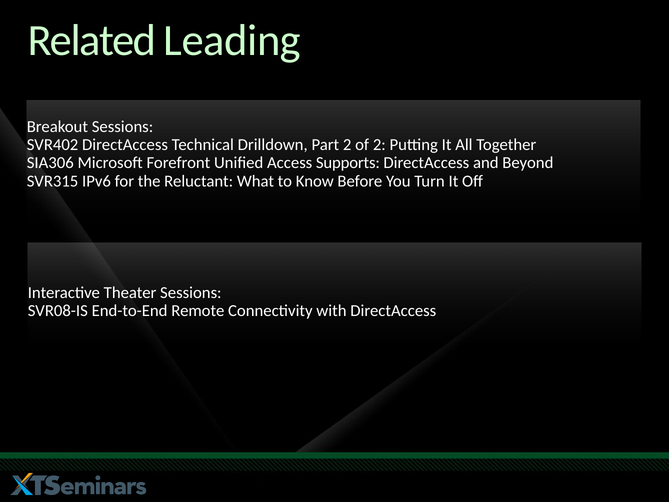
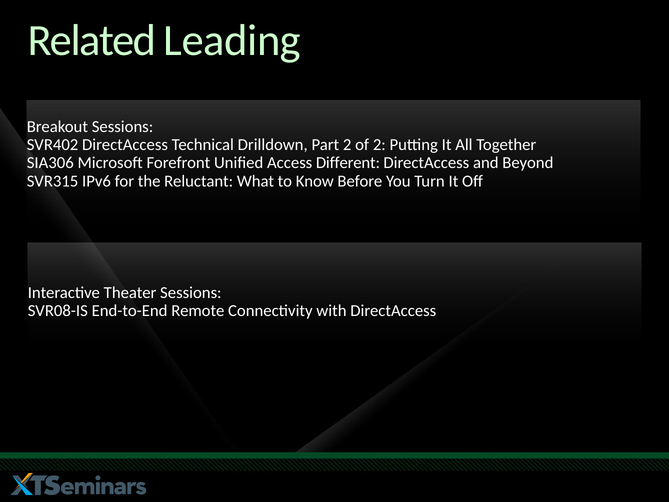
Supports: Supports -> Different
